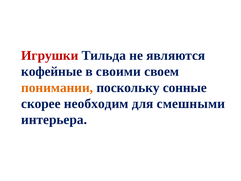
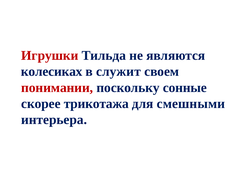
кофейные: кофейные -> колесиках
своими: своими -> служит
понимании colour: orange -> red
необходим: необходим -> трикотажа
